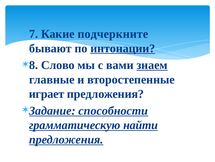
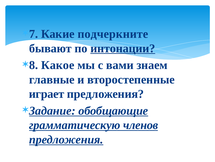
Слово: Слово -> Какое
знаем underline: present -> none
способности: способности -> обобщающие
найти: найти -> членов
